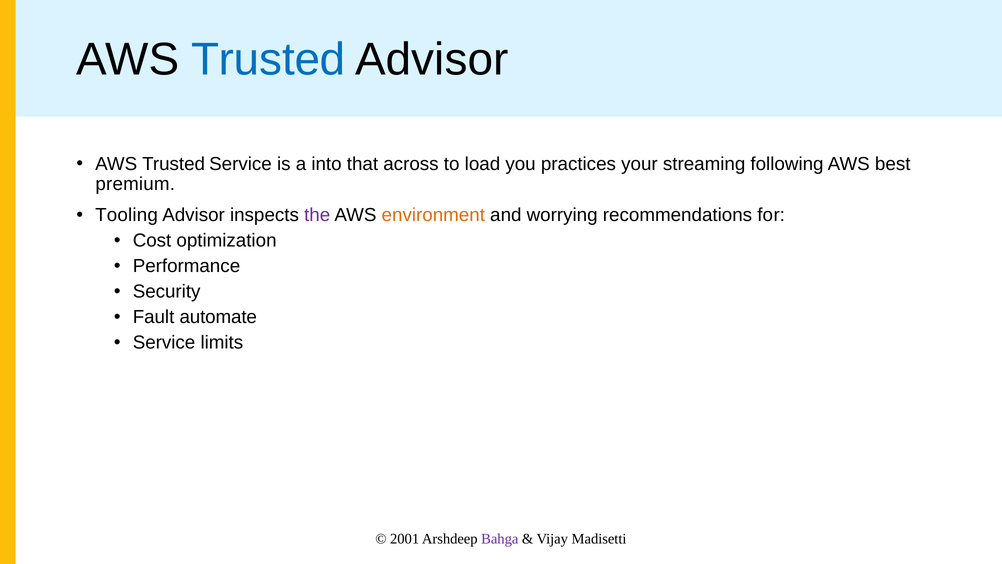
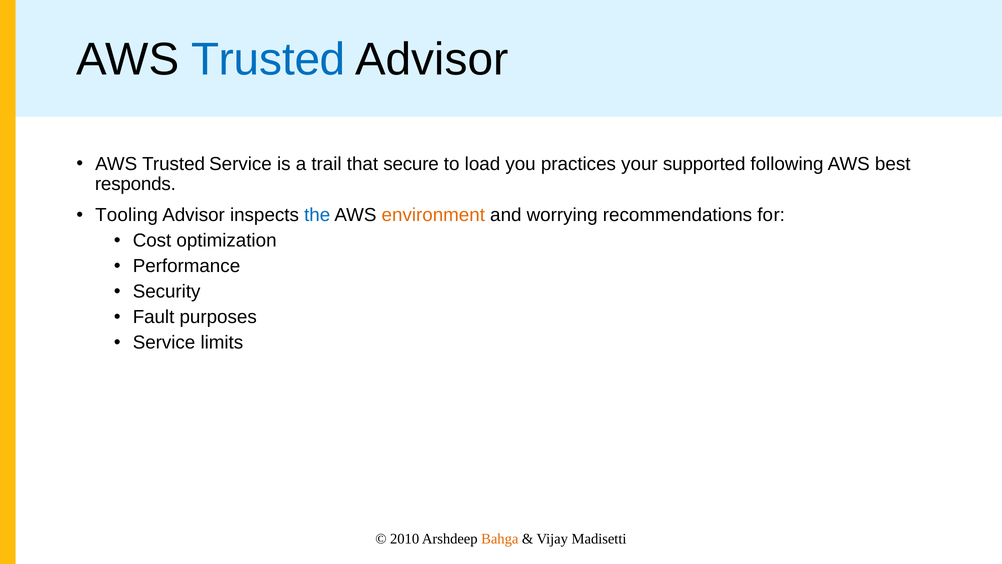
into: into -> trail
across: across -> secure
streaming: streaming -> supported
premium: premium -> responds
the colour: purple -> blue
automate: automate -> purposes
2001: 2001 -> 2010
Bahga colour: purple -> orange
